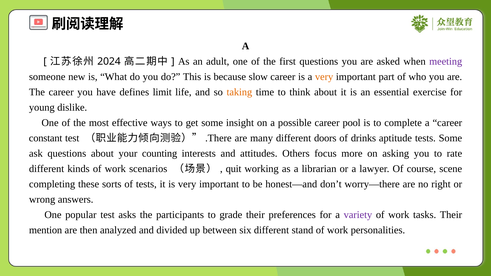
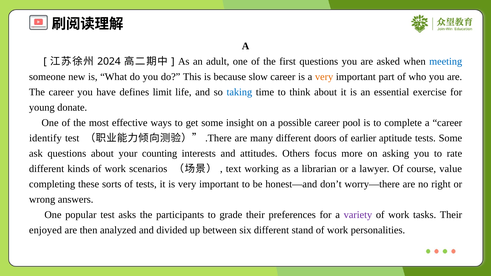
meeting colour: purple -> blue
taking colour: orange -> blue
dislike: dislike -> donate
constant: constant -> identify
drinks: drinks -> earlier
quit: quit -> text
scene: scene -> value
mention: mention -> enjoyed
